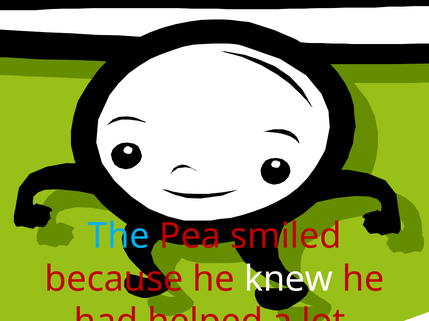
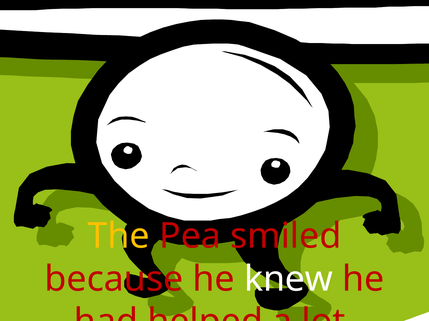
The colour: light blue -> yellow
